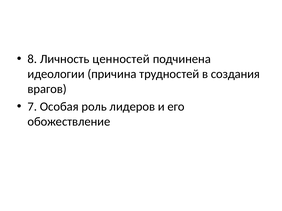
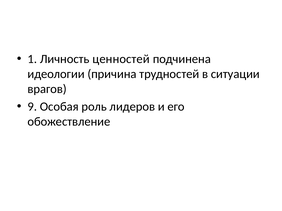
8: 8 -> 1
создания: создания -> ситуации
7: 7 -> 9
